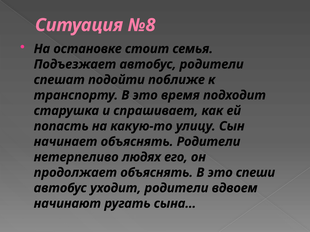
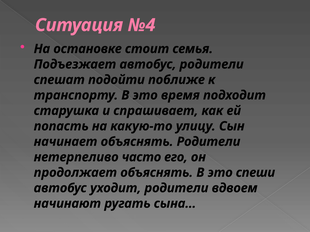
№8: №8 -> №4
людях: людях -> часто
